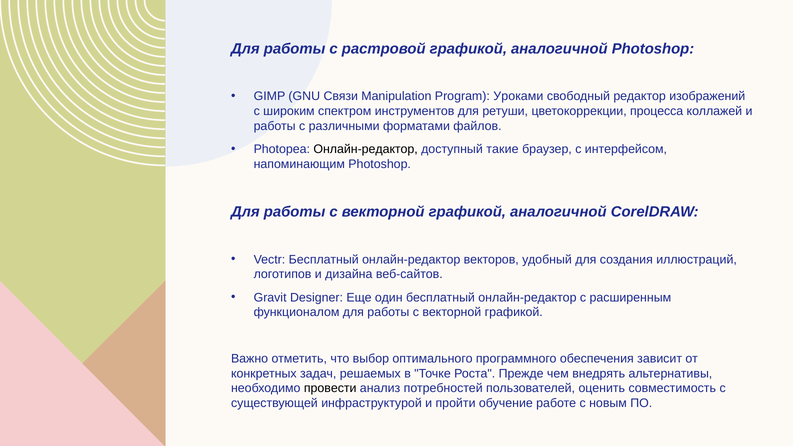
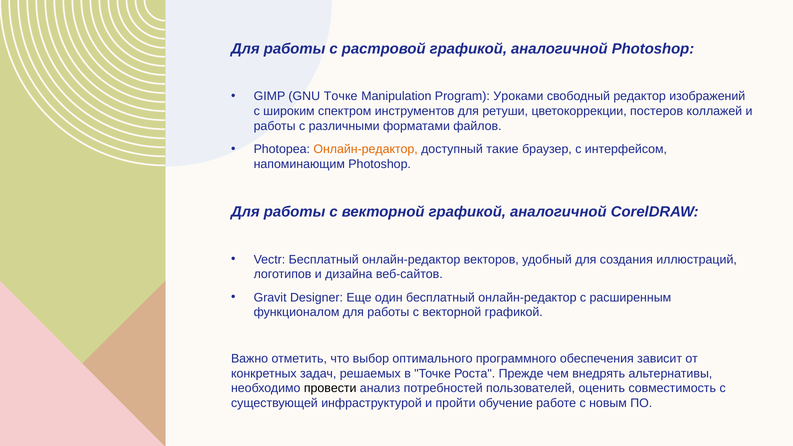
GNU Связи: Связи -> Точке
процесса: процесса -> постеров
Онлайн-редактор at (366, 149) colour: black -> orange
